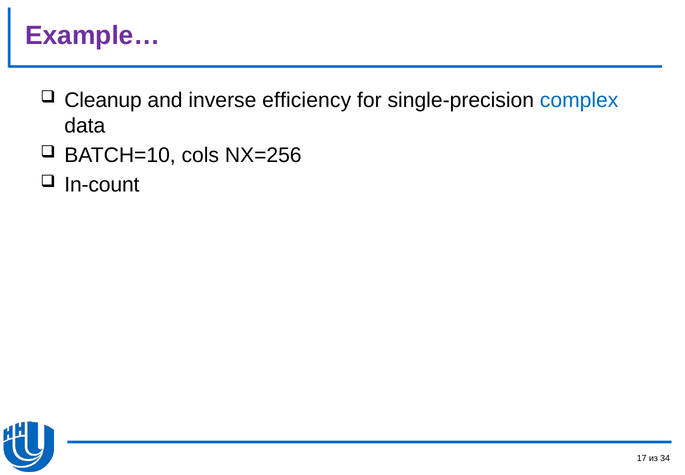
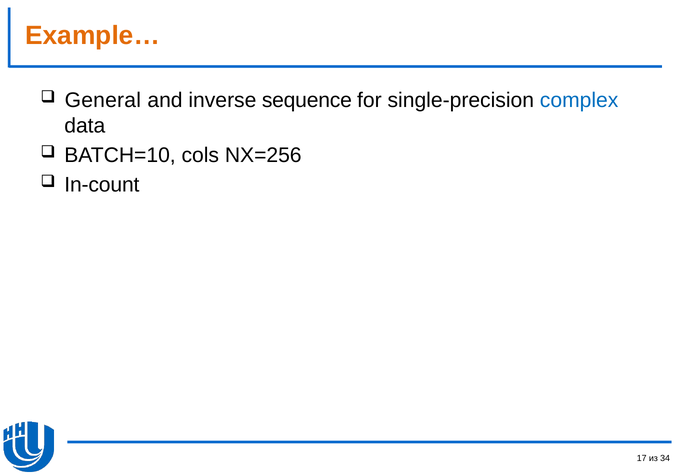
Example… colour: purple -> orange
Cleanup: Cleanup -> General
efficiency: efficiency -> sequence
